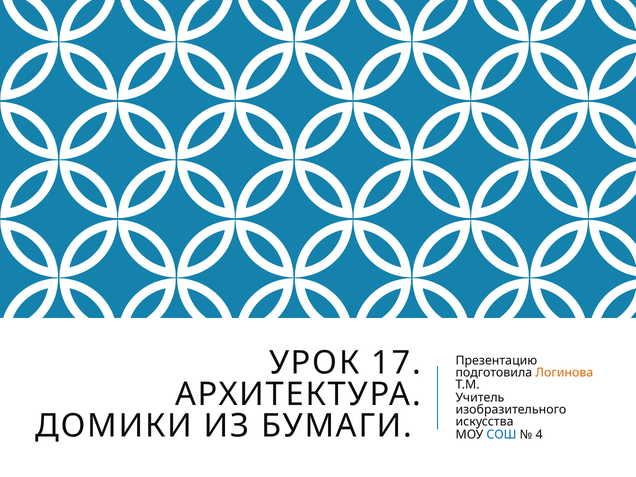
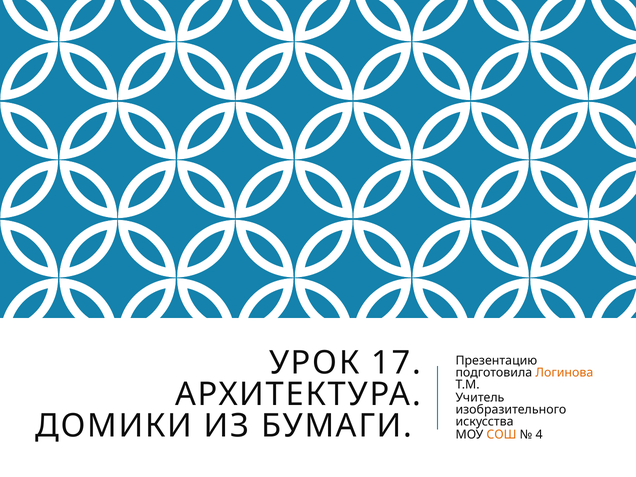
СОШ colour: blue -> orange
